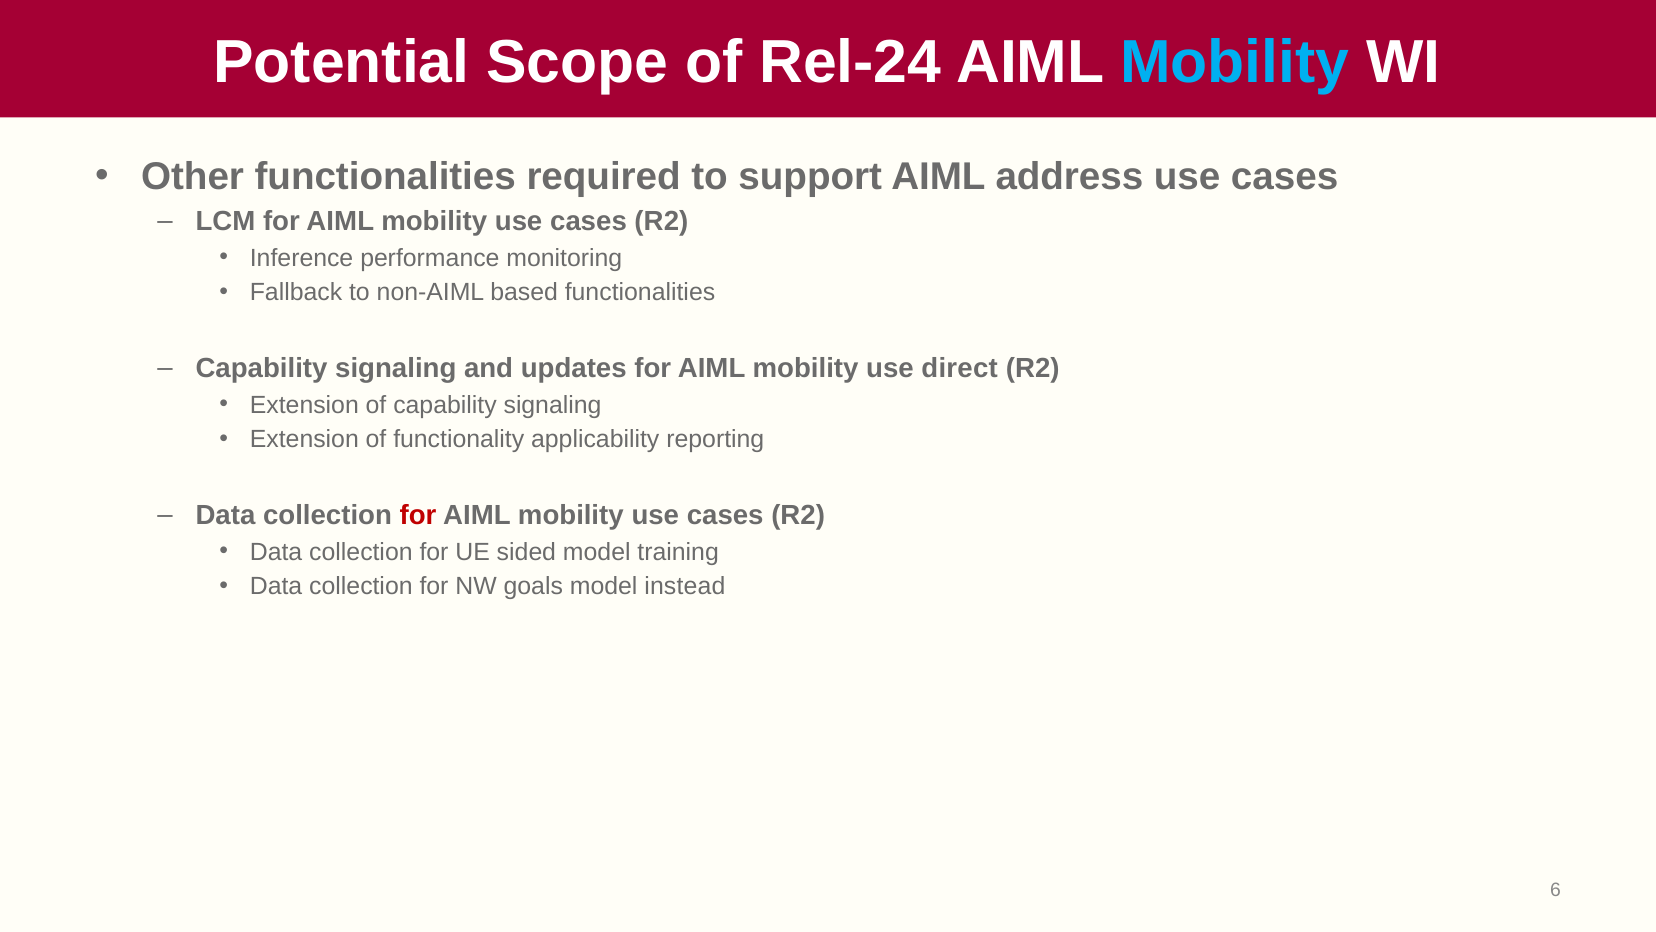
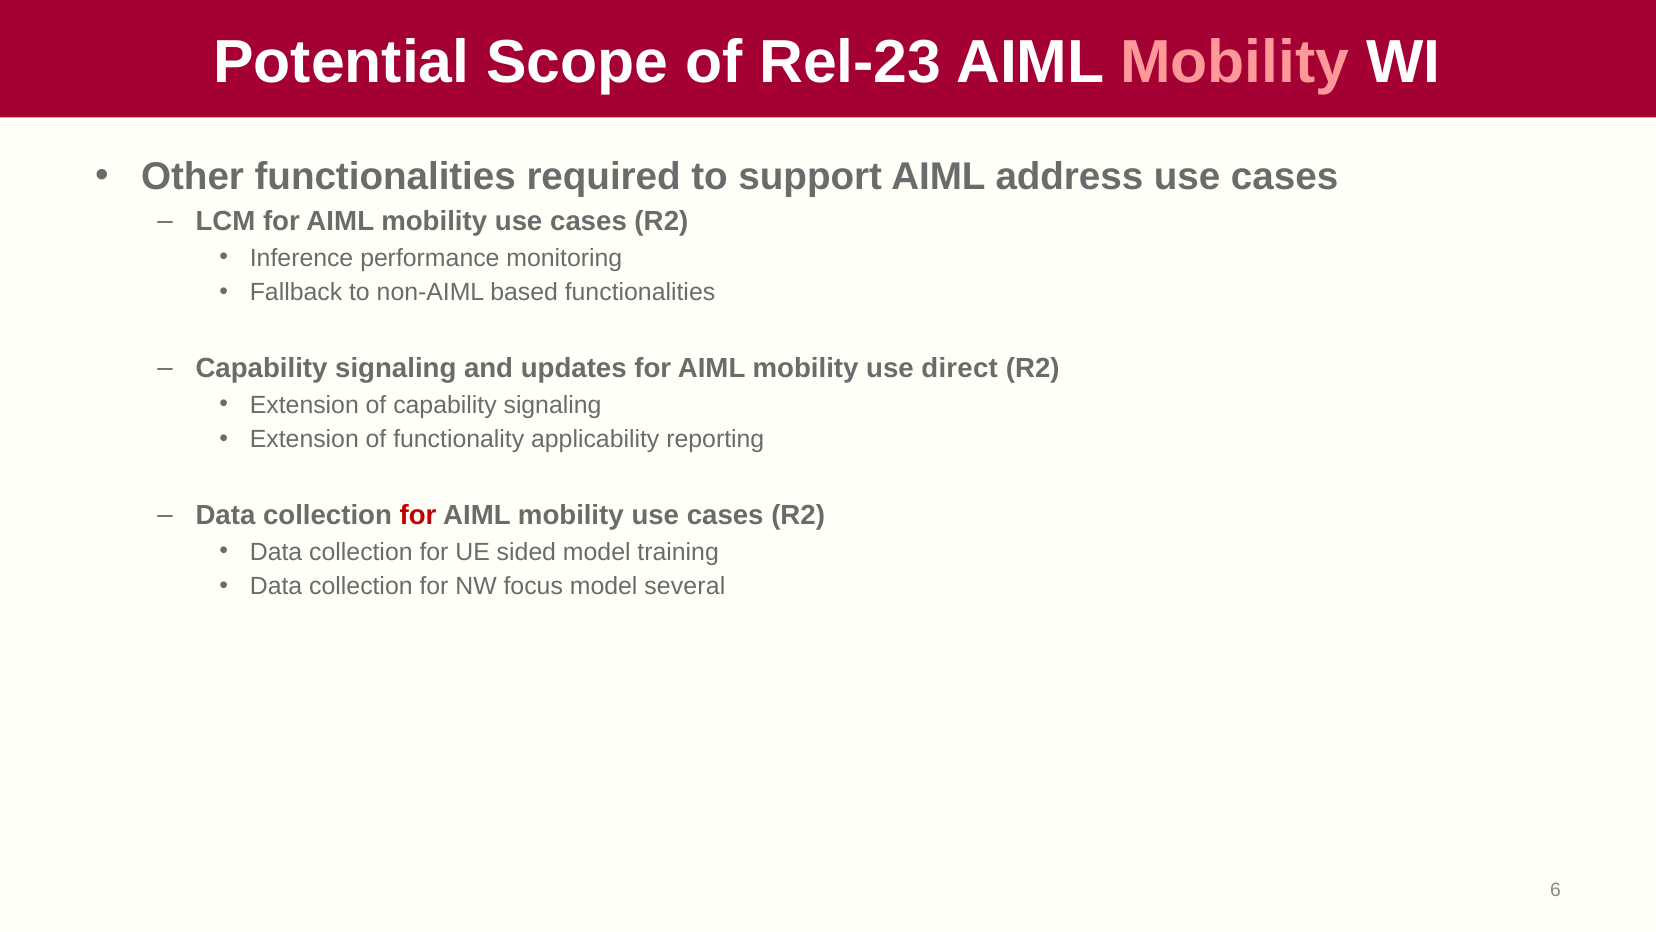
Rel-24: Rel-24 -> Rel-23
Mobility at (1235, 63) colour: light blue -> pink
goals: goals -> focus
instead: instead -> several
